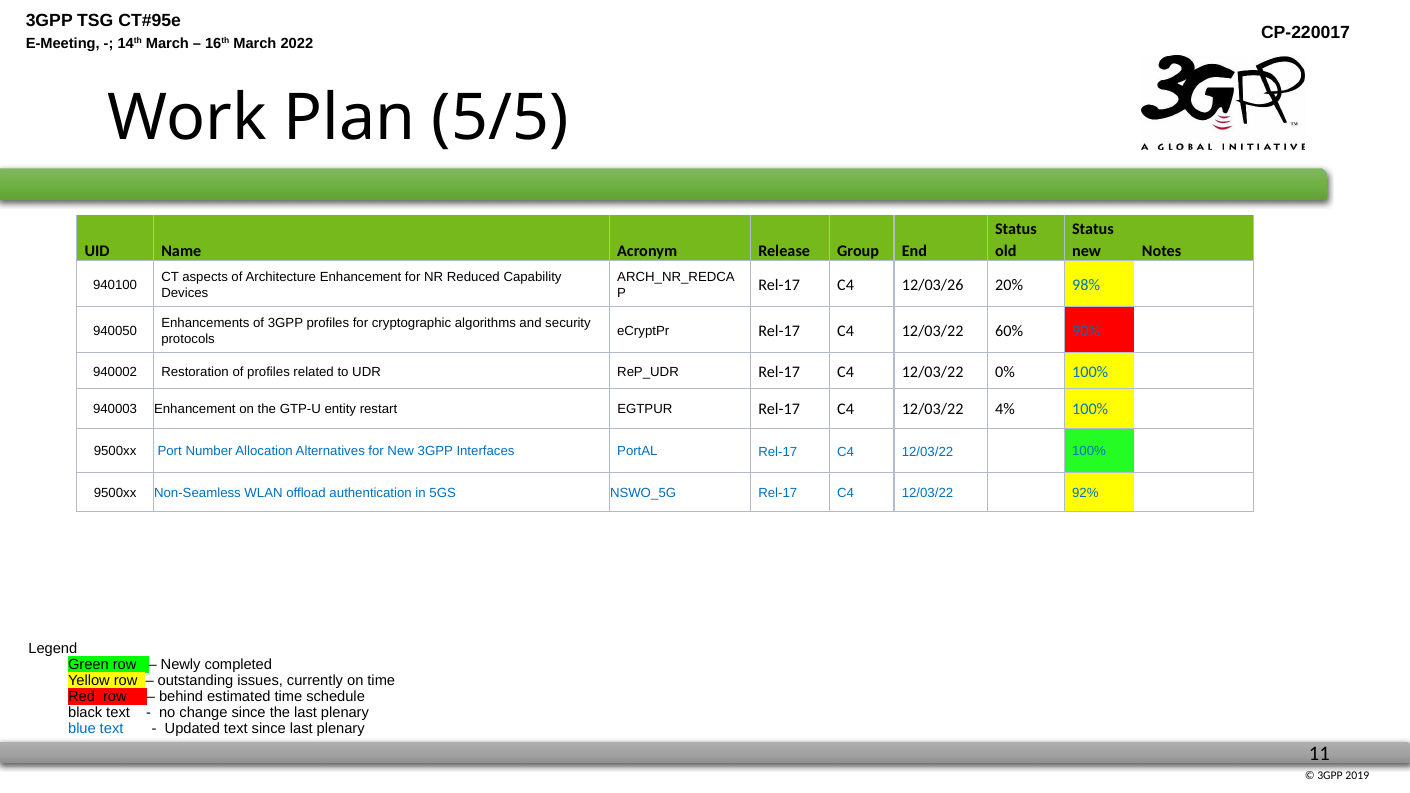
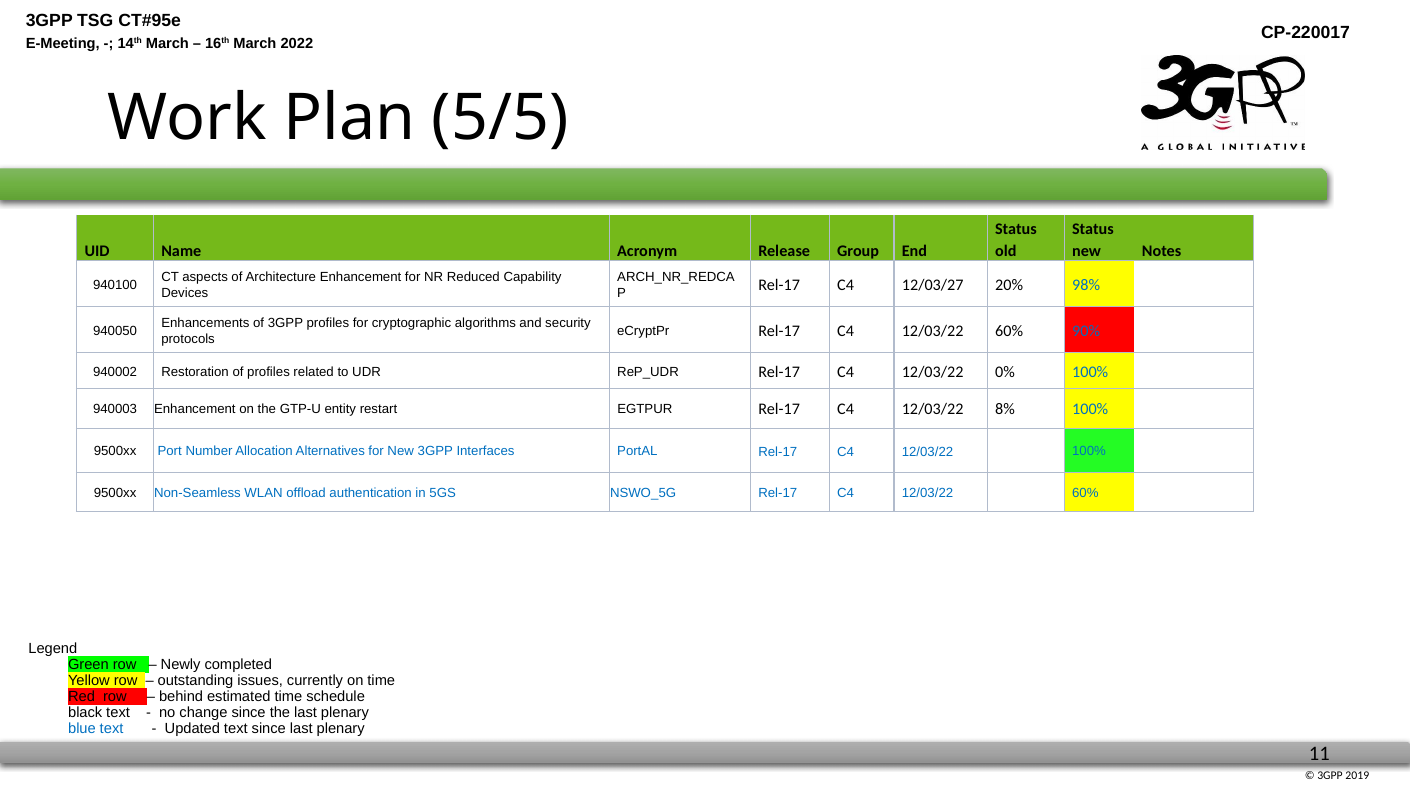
12/03/26: 12/03/26 -> 12/03/27
4%: 4% -> 8%
92% at (1085, 493): 92% -> 60%
